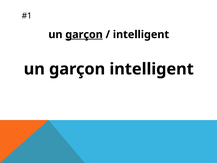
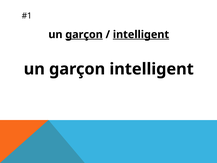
intelligent at (141, 34) underline: none -> present
